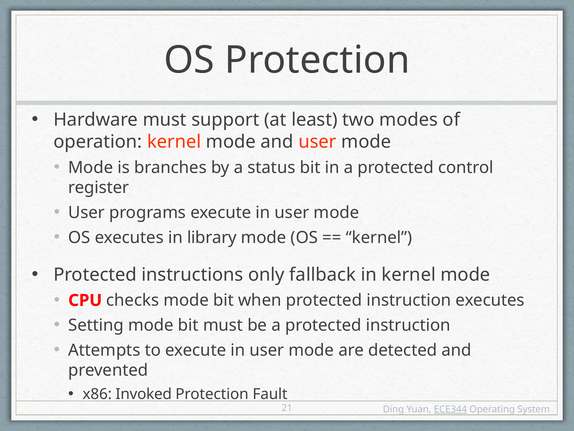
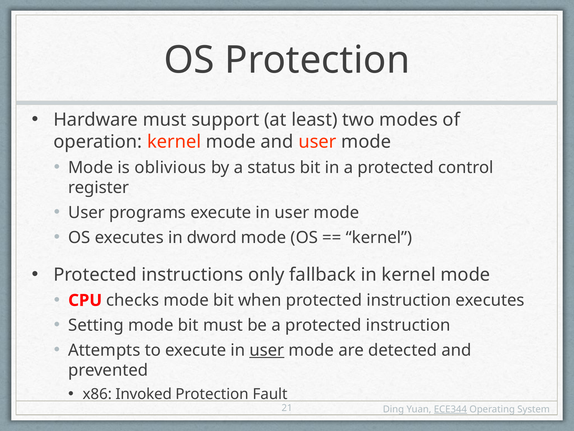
branches: branches -> oblivious
library: library -> dword
user at (267, 350) underline: none -> present
